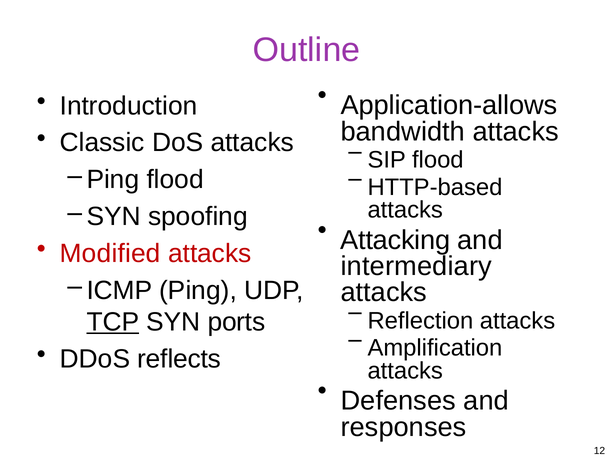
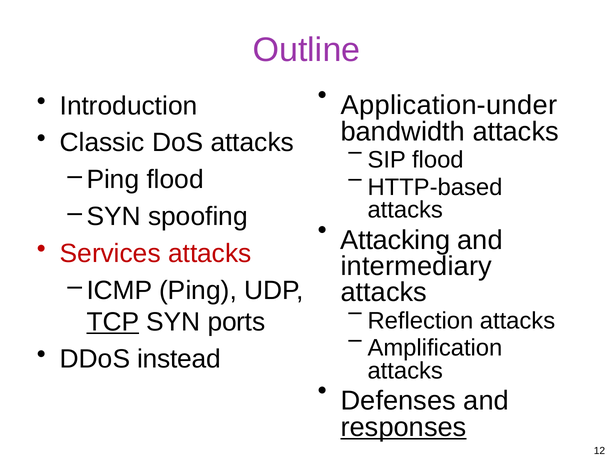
Application-allows: Application-allows -> Application-under
Modified: Modified -> Services
reflects: reflects -> instead
responses underline: none -> present
